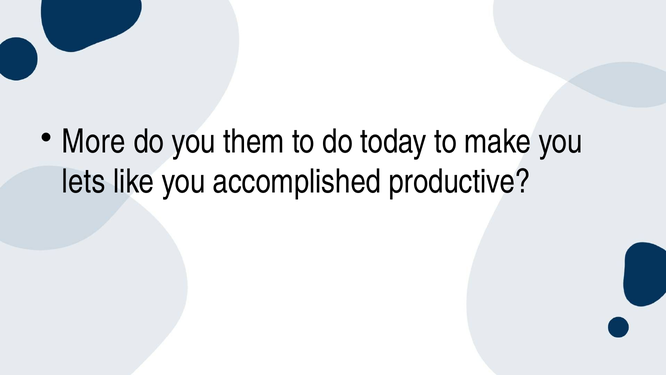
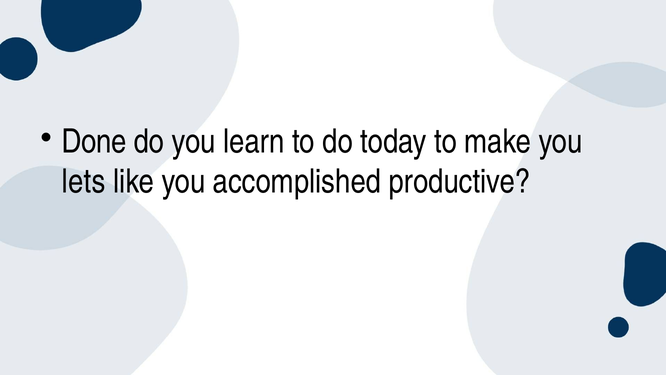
More: More -> Done
them: them -> learn
